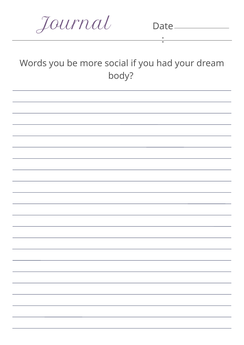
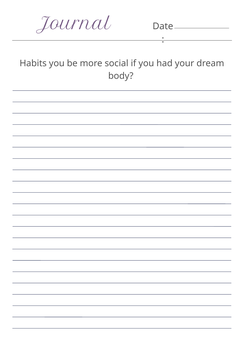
Words: Words -> Habits
